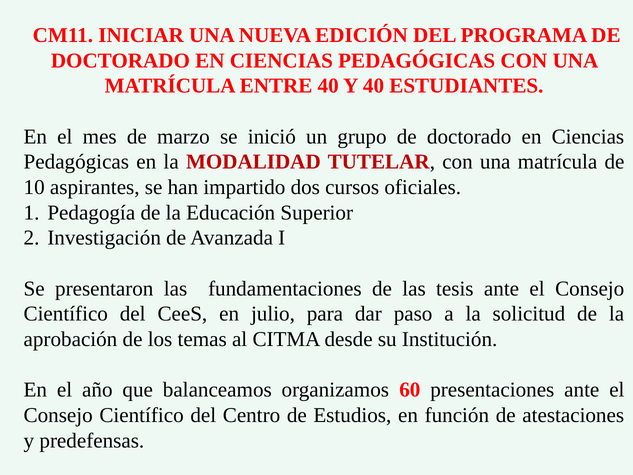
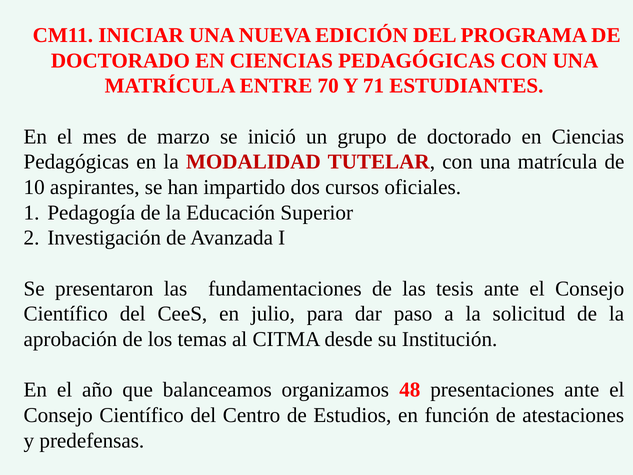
ENTRE 40: 40 -> 70
Y 40: 40 -> 71
60: 60 -> 48
